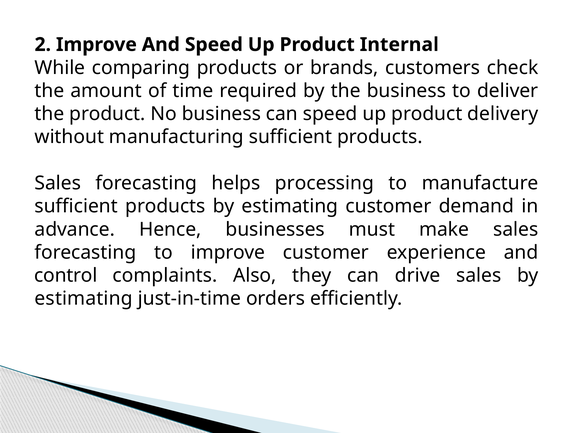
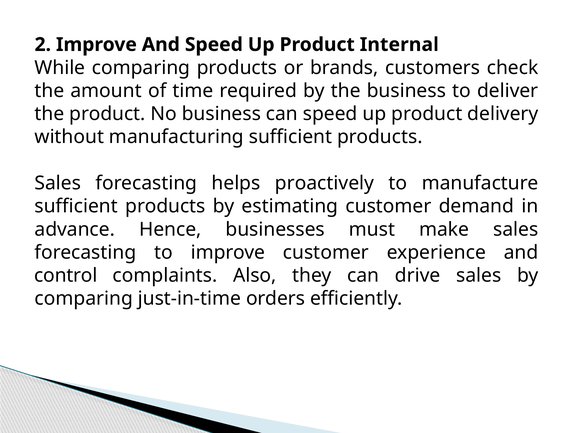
processing: processing -> proactively
estimating at (84, 299): estimating -> comparing
